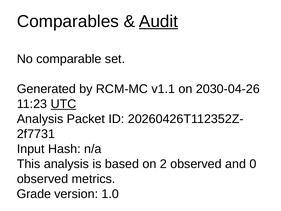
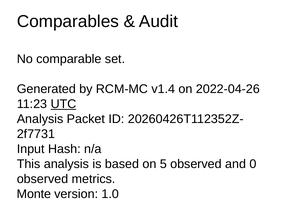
Audit underline: present -> none
v1.1: v1.1 -> v1.4
2030-04-26: 2030-04-26 -> 2022-04-26
2: 2 -> 5
Grade: Grade -> Monte
